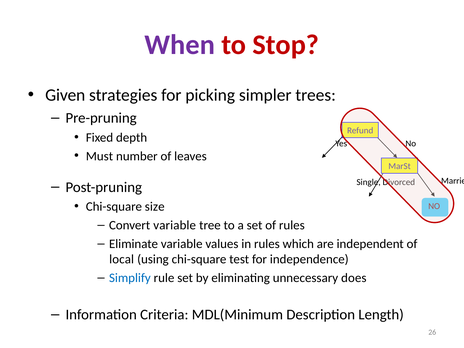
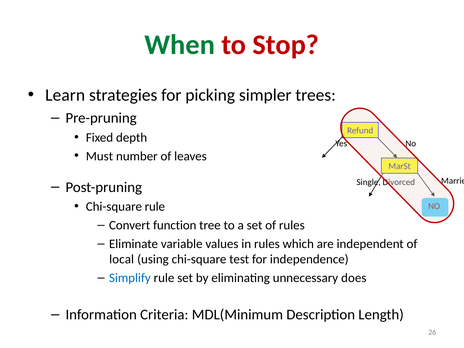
When colour: purple -> green
Given: Given -> Learn
Chi-square size: size -> rule
Convert variable: variable -> function
